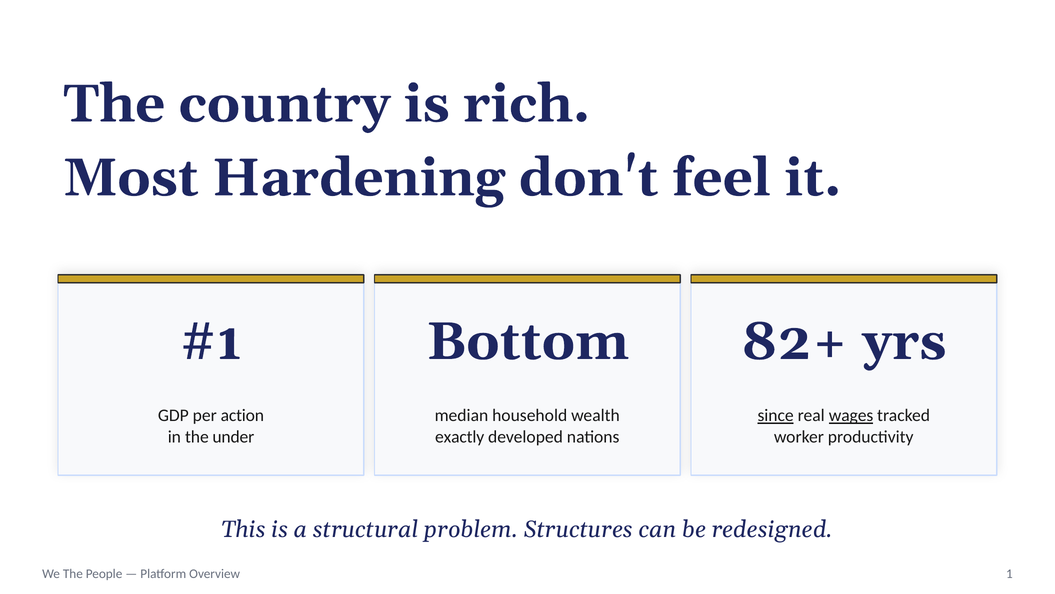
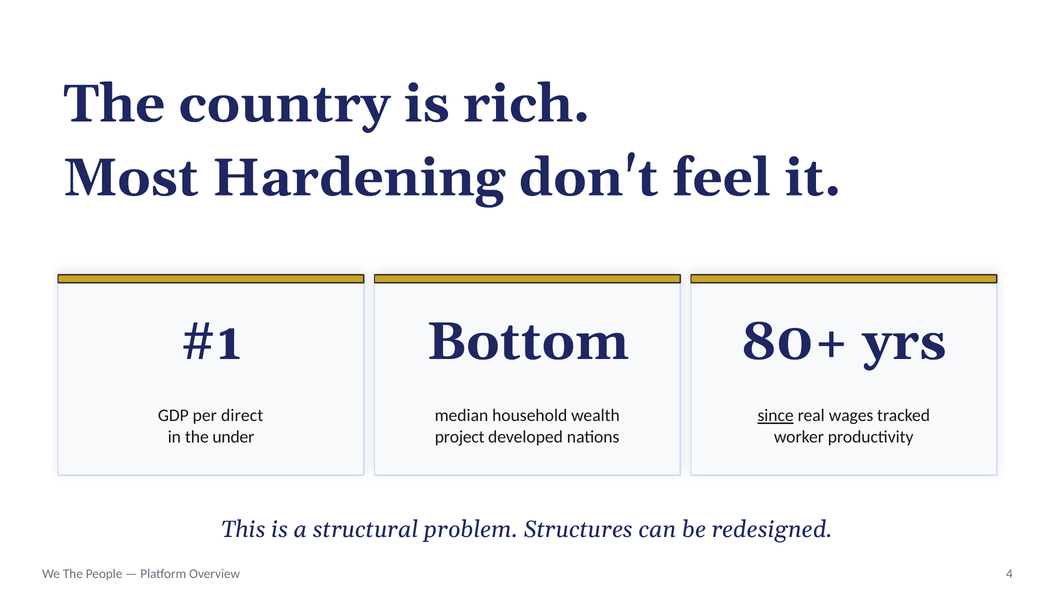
82+: 82+ -> 80+
action: action -> direct
wages underline: present -> none
exactly: exactly -> project
1: 1 -> 4
